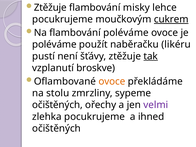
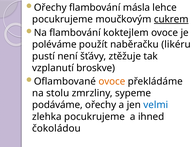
Ztěžuje at (50, 8): Ztěžuje -> Ořechy
misky: misky -> másla
flambování poléváme: poléváme -> koktejlem
tak underline: present -> none
očištěných at (57, 105): očištěných -> podáváme
velmi colour: purple -> blue
očištěných at (56, 128): očištěných -> čokoládou
